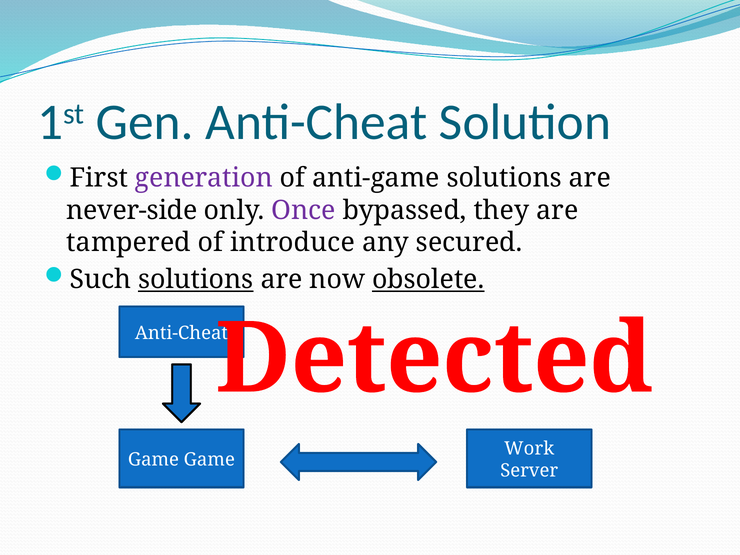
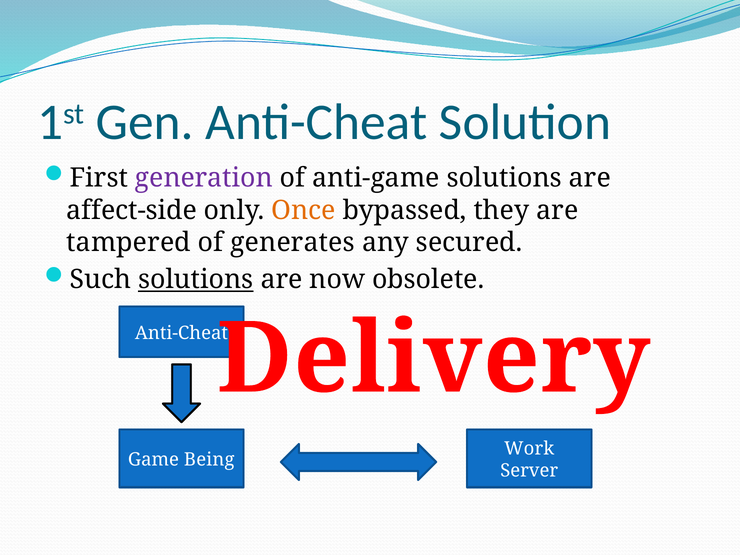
never-side: never-side -> affect-side
Once colour: purple -> orange
introduce: introduce -> generates
obsolete underline: present -> none
Detected: Detected -> Delivery
Game Game: Game -> Being
